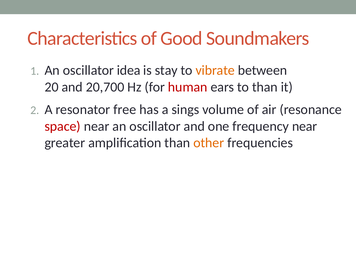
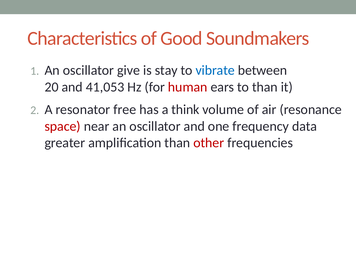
idea: idea -> give
vibrate colour: orange -> blue
20,700: 20,700 -> 41,053
sings: sings -> think
frequency near: near -> data
other colour: orange -> red
